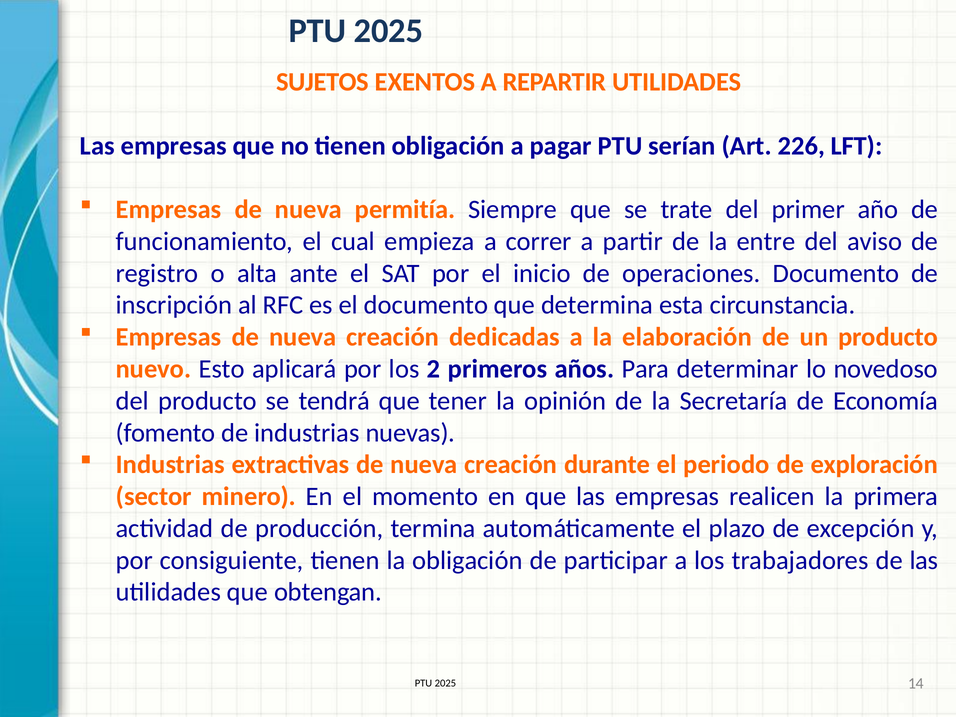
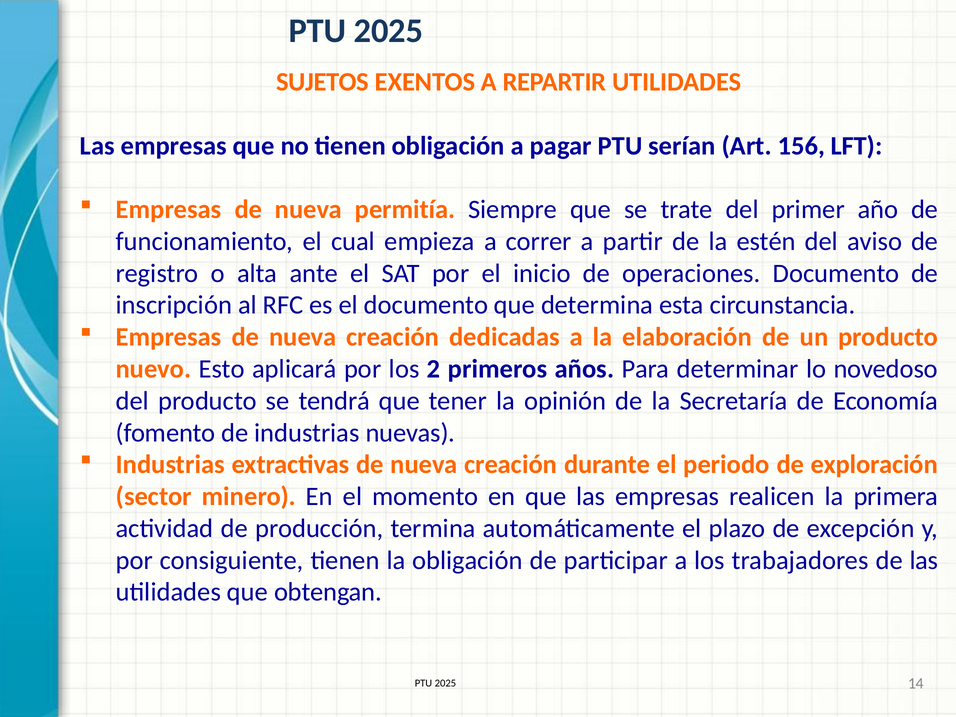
226: 226 -> 156
entre: entre -> estén
